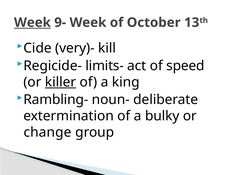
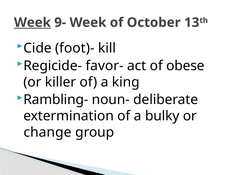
very)-: very)- -> foot)-
limits-: limits- -> favor-
speed: speed -> obese
killer underline: present -> none
